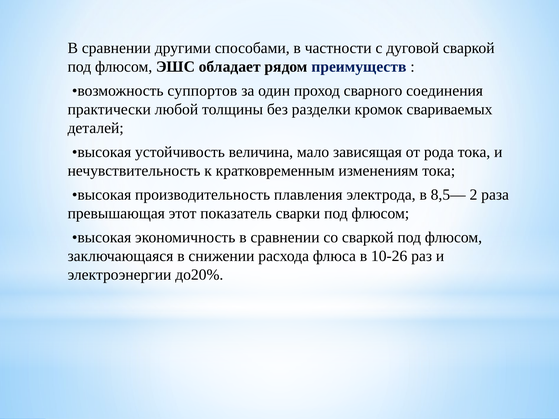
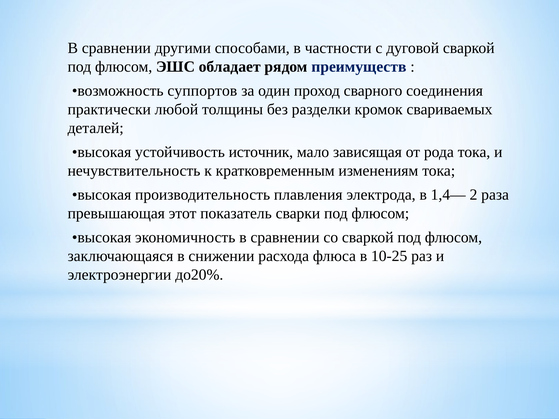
величина: величина -> источник
8,5—: 8,5— -> 1,4—
10-26: 10-26 -> 10-25
